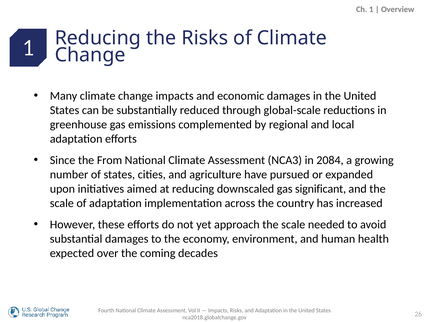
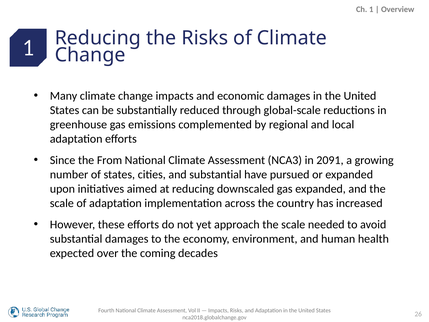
2084: 2084 -> 2091
and agriculture: agriculture -> substantial
gas significant: significant -> expanded
